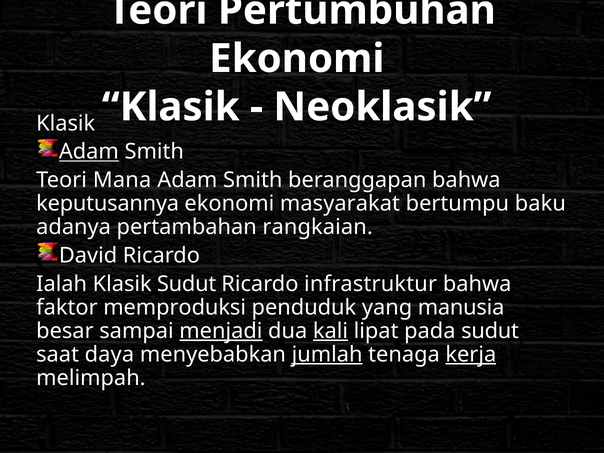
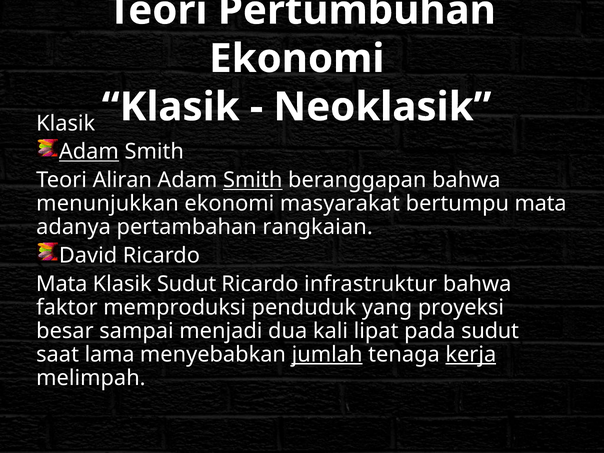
Mana: Mana -> Aliran
Smith at (253, 180) underline: none -> present
keputusannya: keputusannya -> menunjukkan
bertumpu baku: baku -> mata
Ialah at (62, 284): Ialah -> Mata
manusia: manusia -> proyeksi
menjadi underline: present -> none
kali underline: present -> none
daya: daya -> lama
